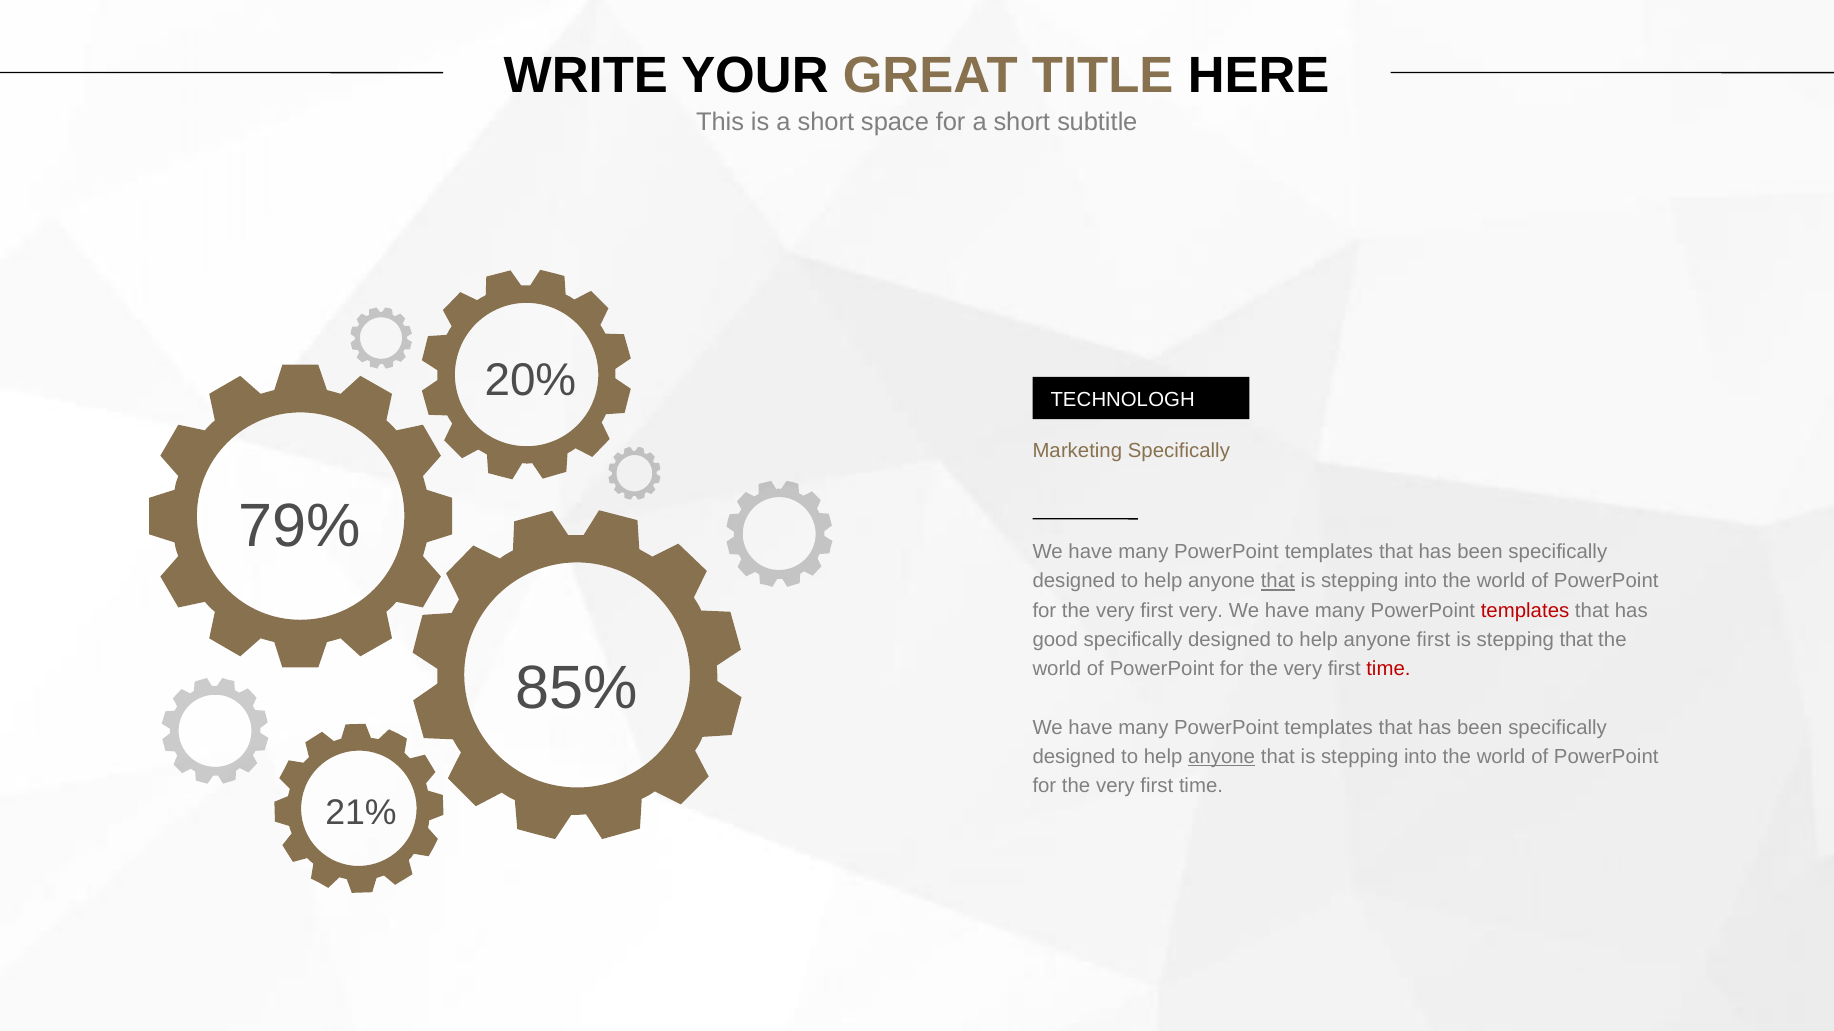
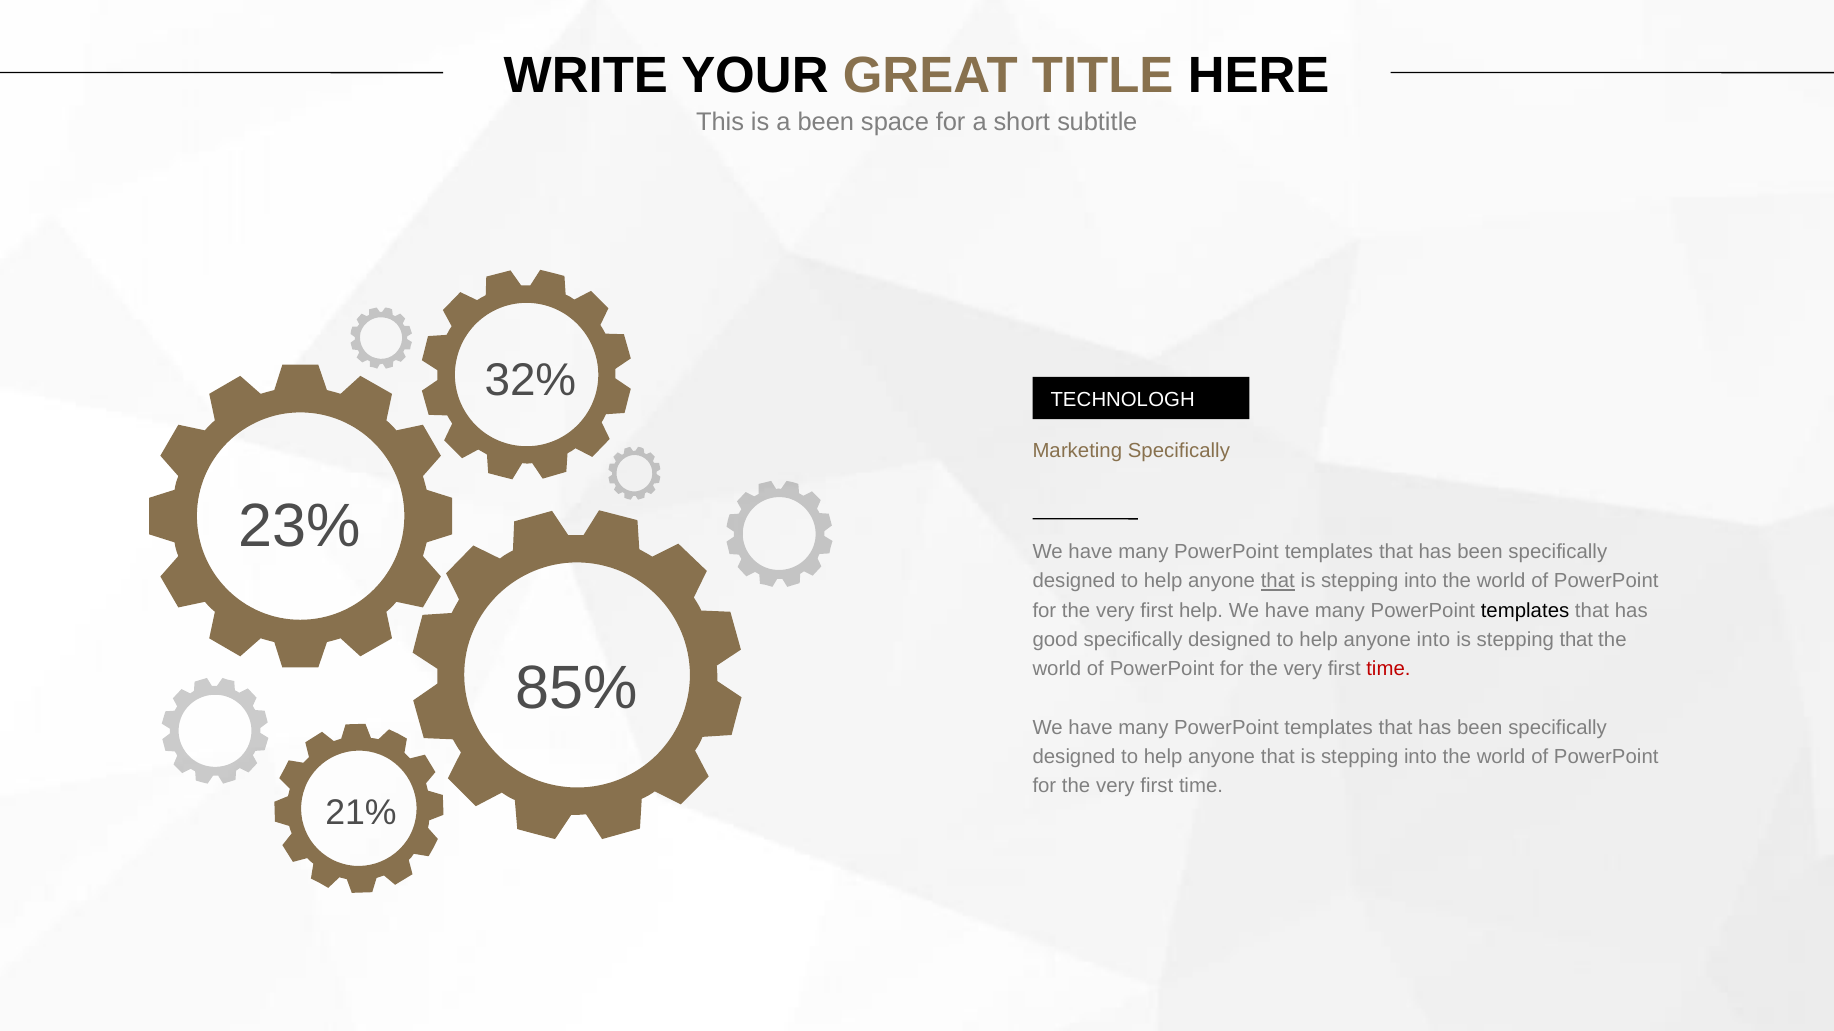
is a short: short -> been
20%: 20% -> 32%
79%: 79% -> 23%
first very: very -> help
templates at (1525, 611) colour: red -> black
anyone first: first -> into
anyone at (1222, 757) underline: present -> none
